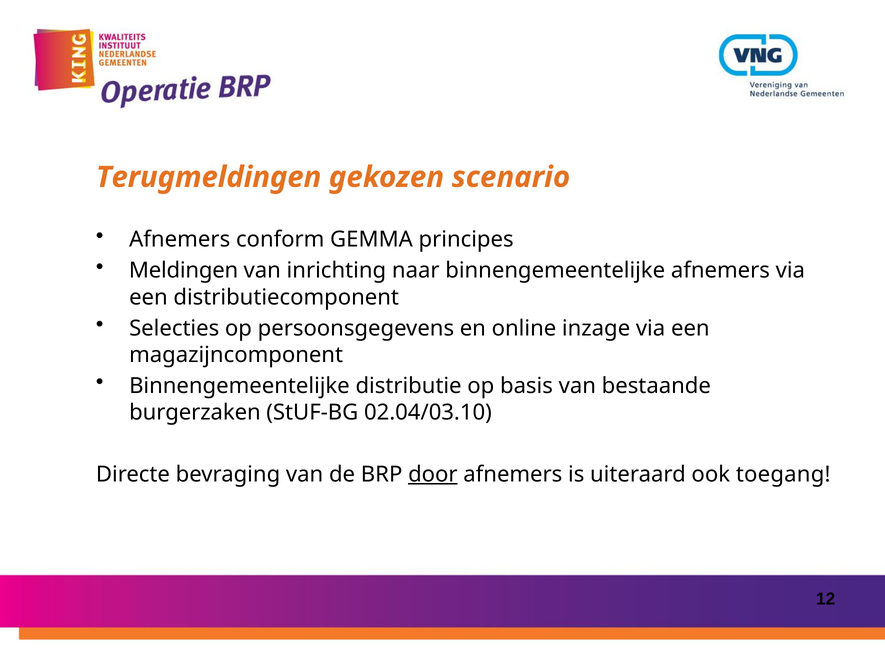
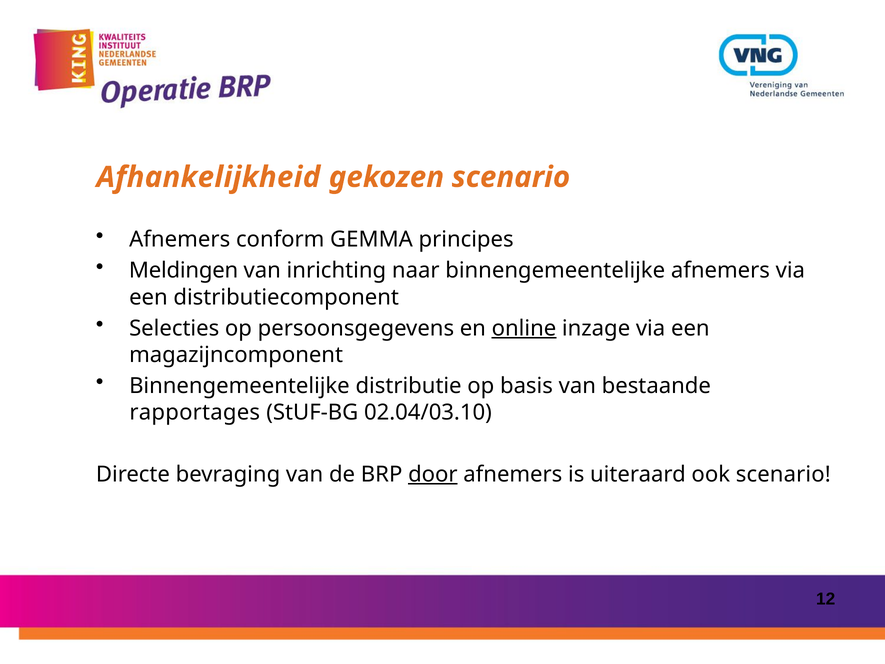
Terugmeldingen: Terugmeldingen -> Afhankelijkheid
online underline: none -> present
burgerzaken: burgerzaken -> rapportages
ook toegang: toegang -> scenario
